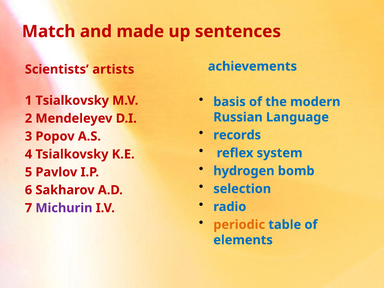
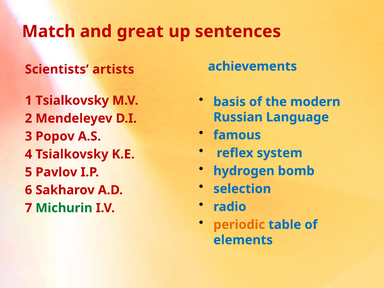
made: made -> great
records: records -> famous
Michurin colour: purple -> green
